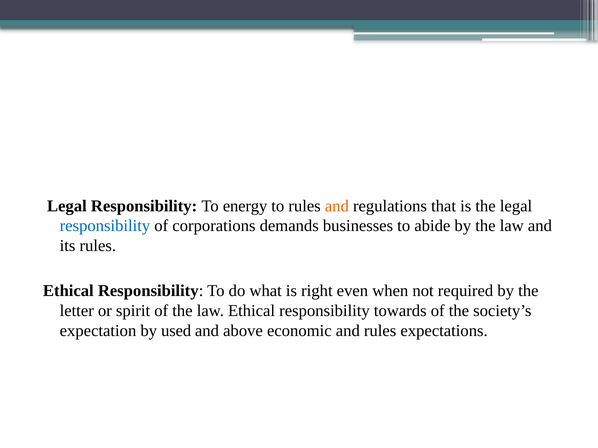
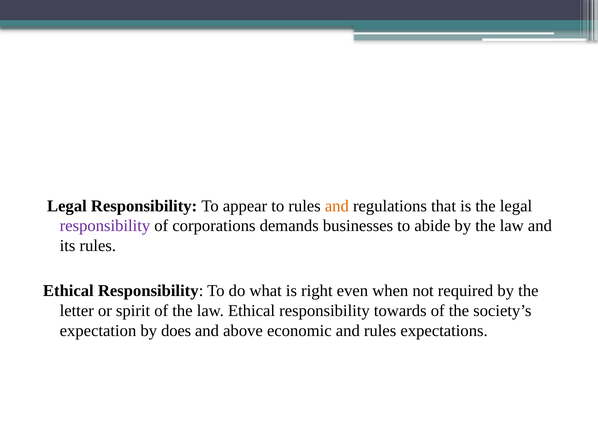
energy: energy -> appear
responsibility at (105, 226) colour: blue -> purple
used: used -> does
